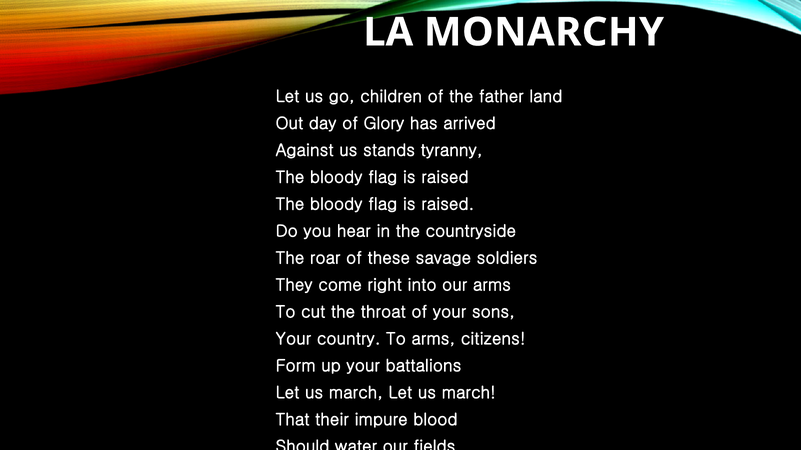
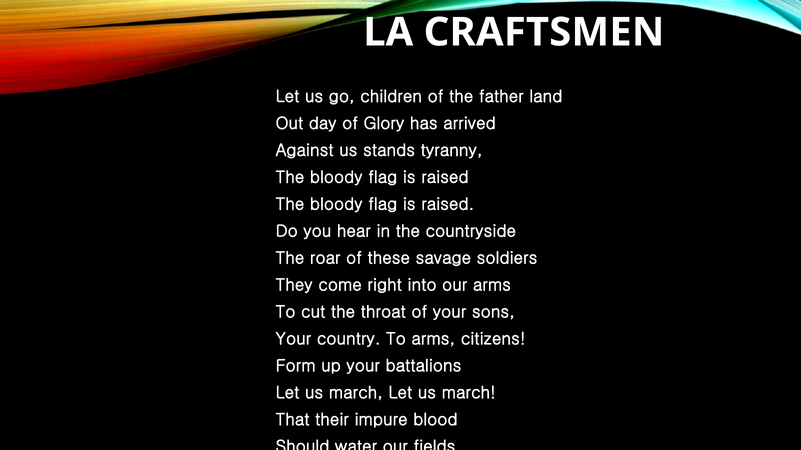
MONARCHY: MONARCHY -> CRAFTSMEN
